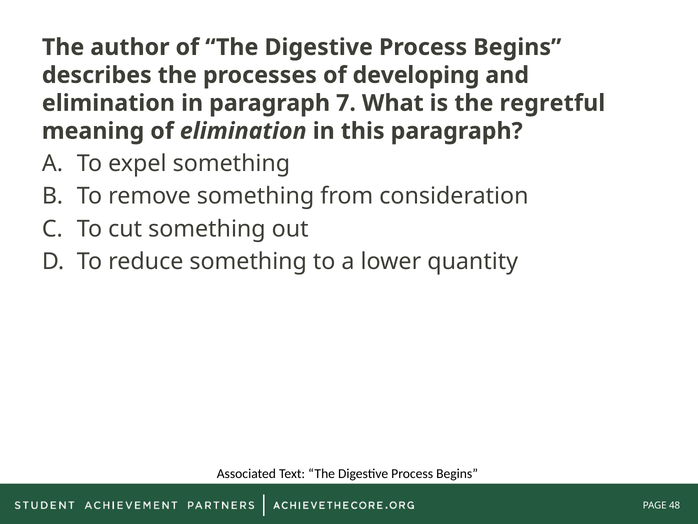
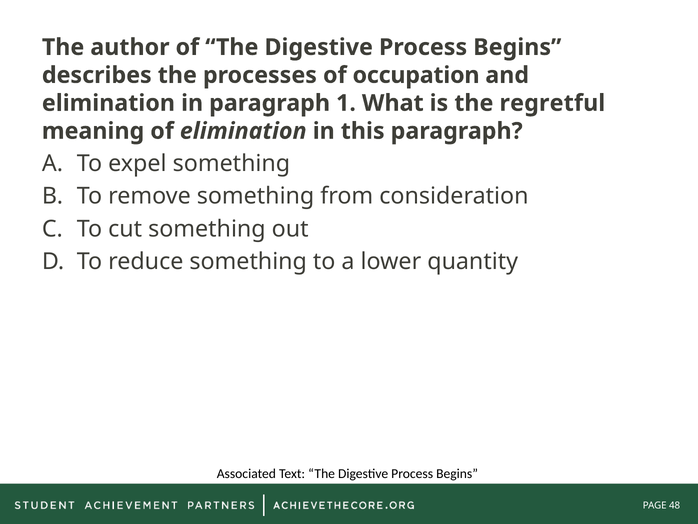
developing: developing -> occupation
7: 7 -> 1
